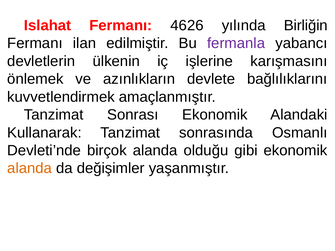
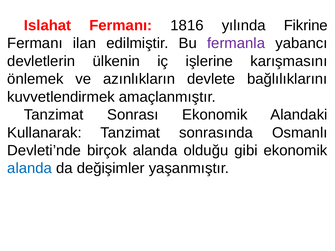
4626: 4626 -> 1816
Birliğin: Birliğin -> Fikrine
alanda at (30, 168) colour: orange -> blue
